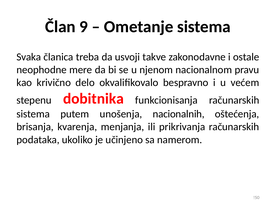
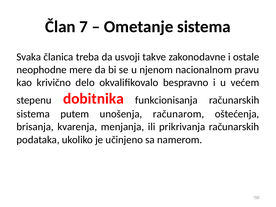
9: 9 -> 7
nacionalnih: nacionalnih -> računarom
